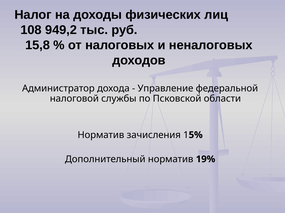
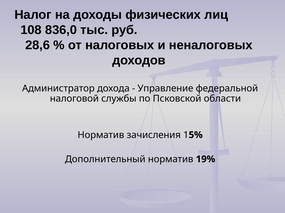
949,2: 949,2 -> 836,0
15,8: 15,8 -> 28,6
